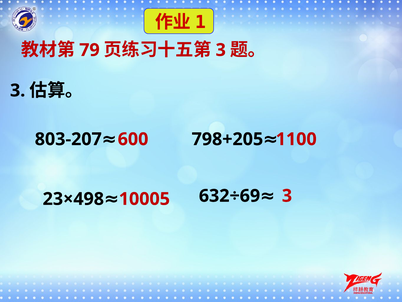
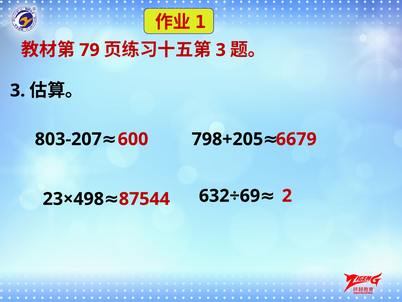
1100: 1100 -> 6679
10005: 10005 -> 87544
3 at (287, 196): 3 -> 2
